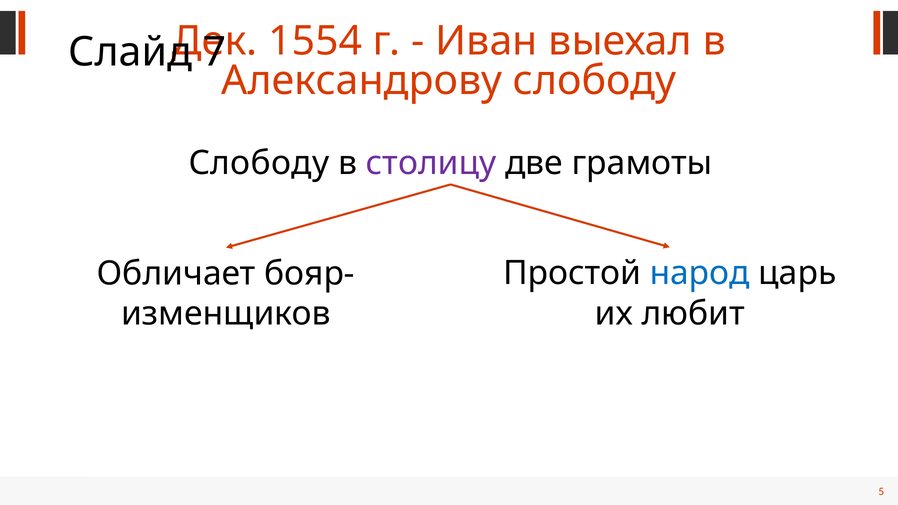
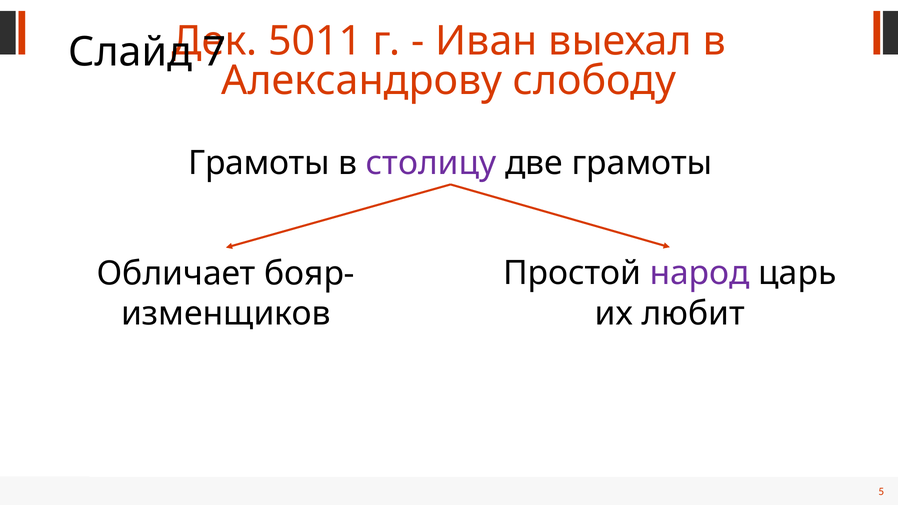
1554: 1554 -> 5011
Слободу at (259, 163): Слободу -> Грамоты
народ colour: blue -> purple
